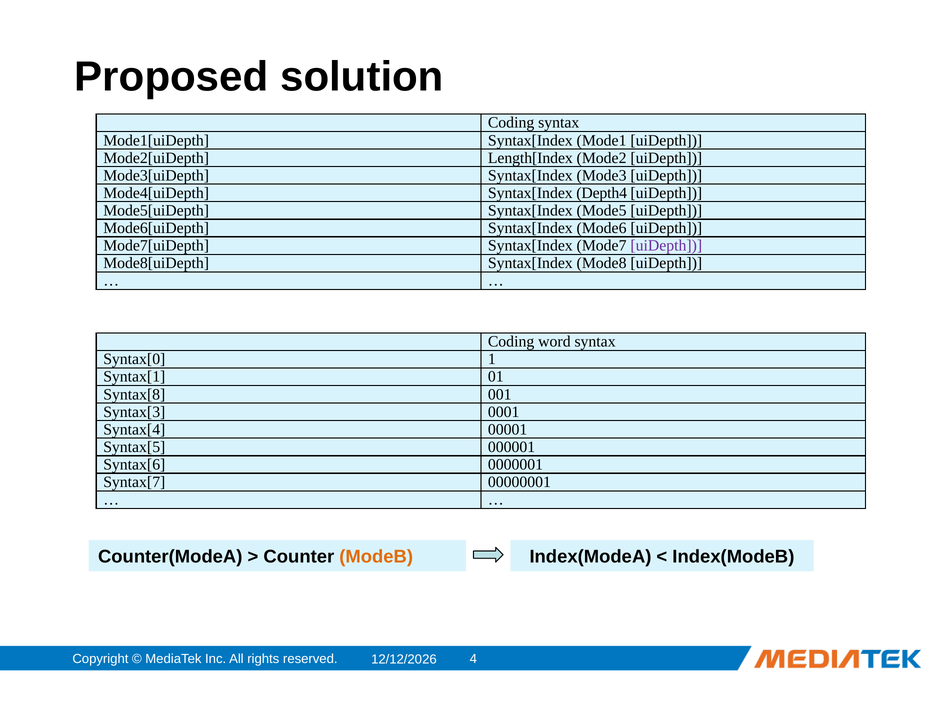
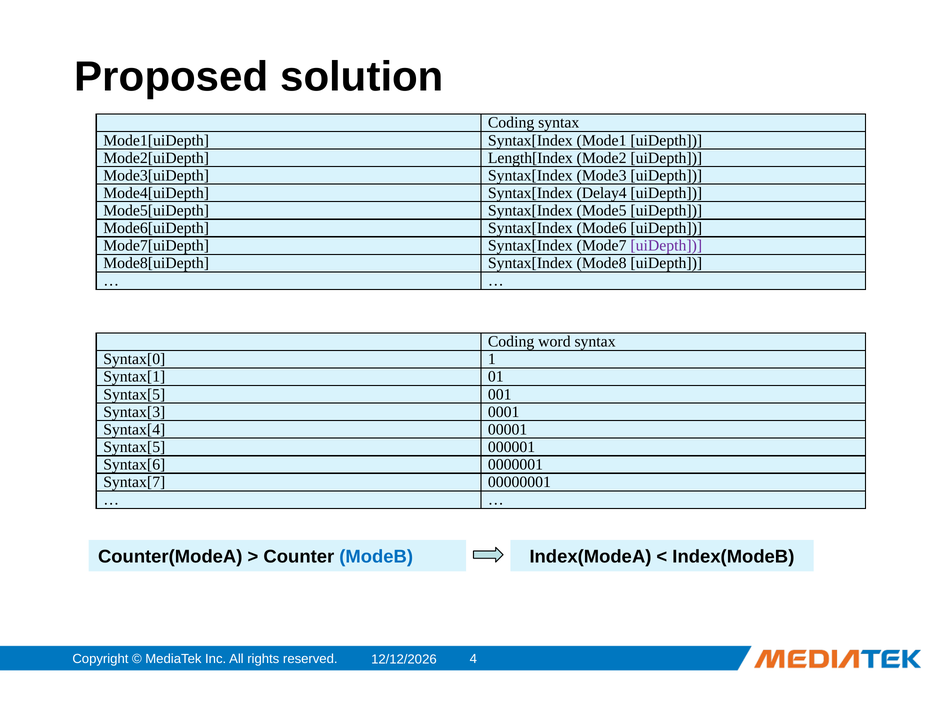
Depth4: Depth4 -> Delay4
Syntax[8 at (134, 394): Syntax[8 -> Syntax[5
ModeB colour: orange -> blue
